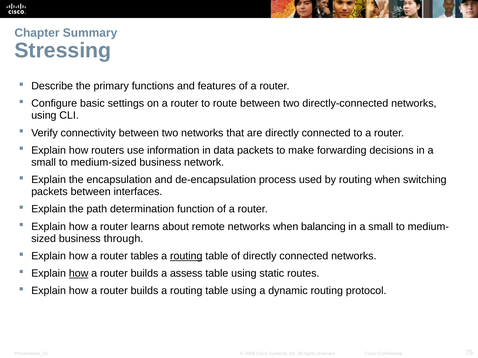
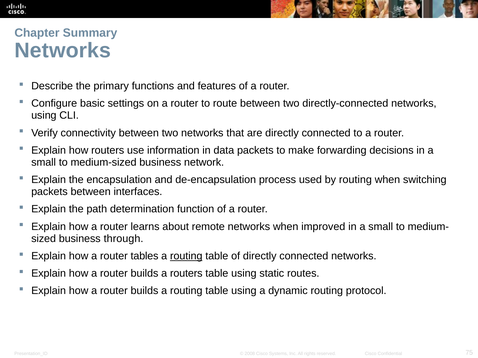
Stressing at (63, 51): Stressing -> Networks
balancing: balancing -> improved
how at (79, 274) underline: present -> none
a assess: assess -> routers
